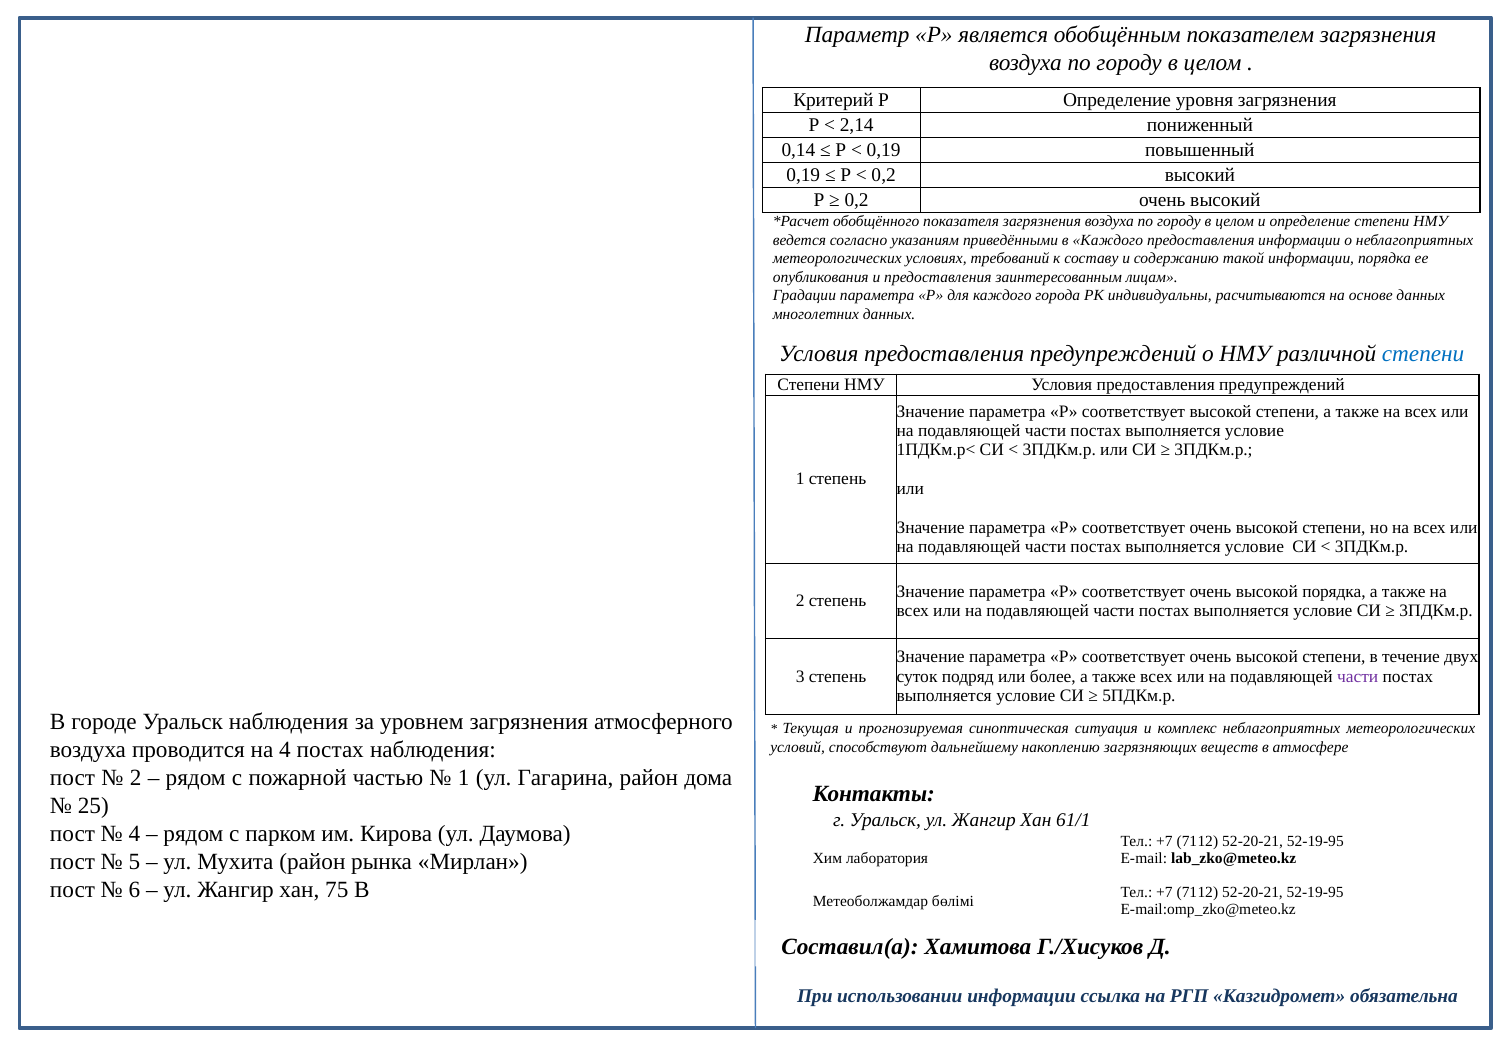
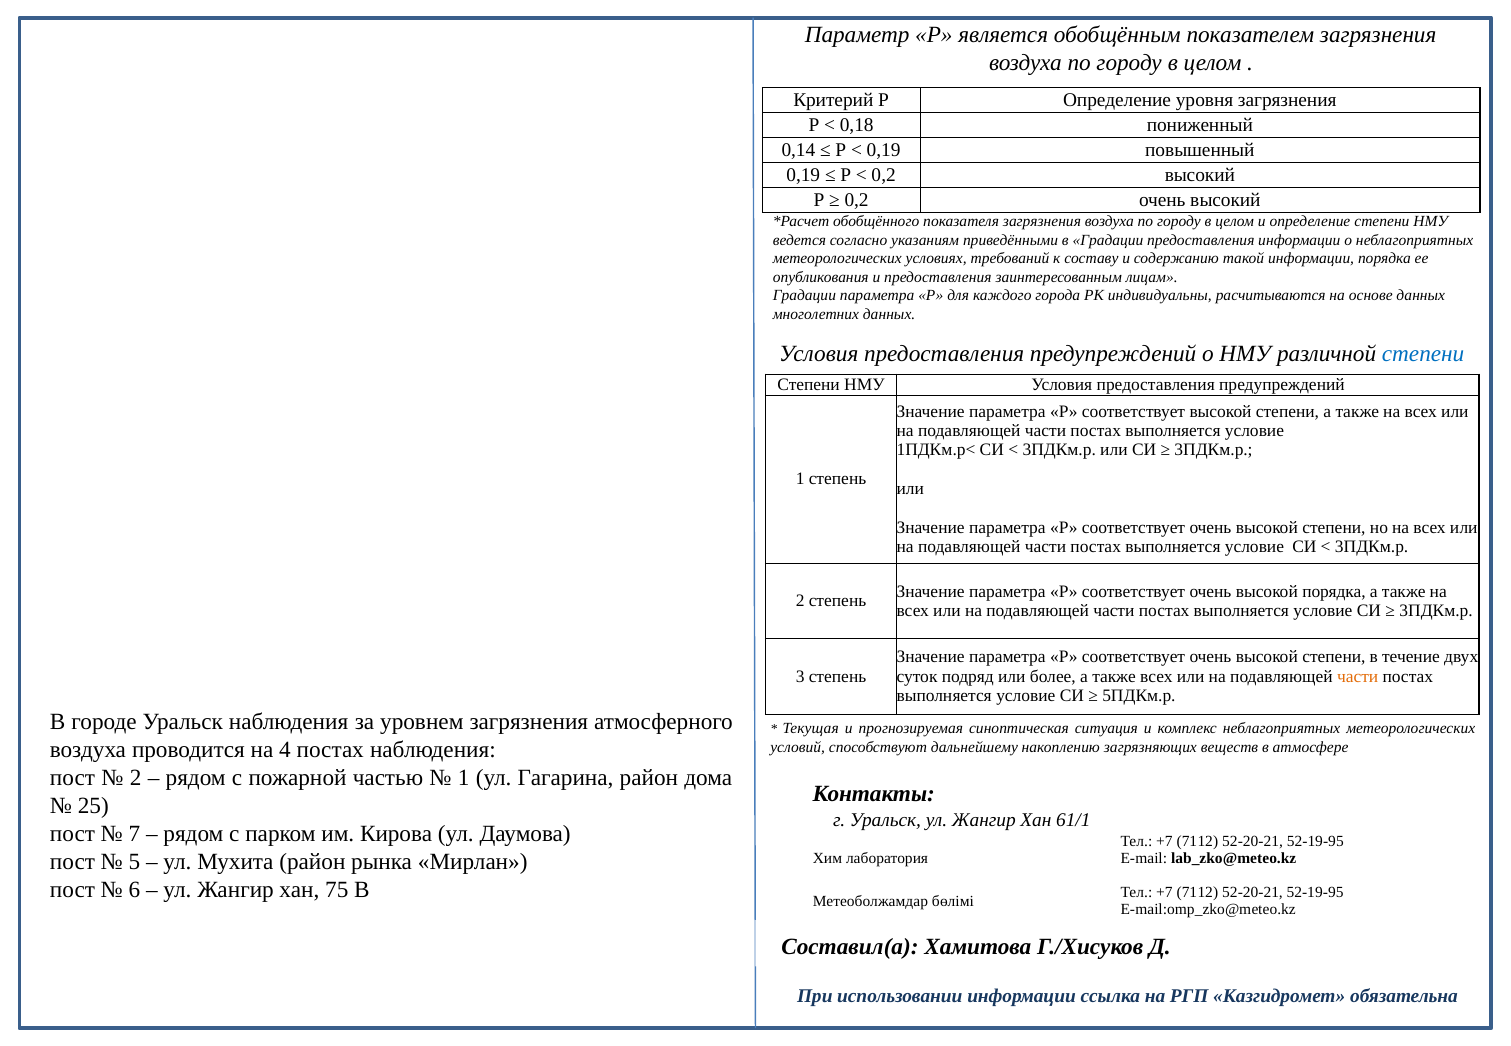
2,14: 2,14 -> 0,18
в Каждого: Каждого -> Градации
части at (1358, 677) colour: purple -> orange
4 at (134, 834): 4 -> 7
